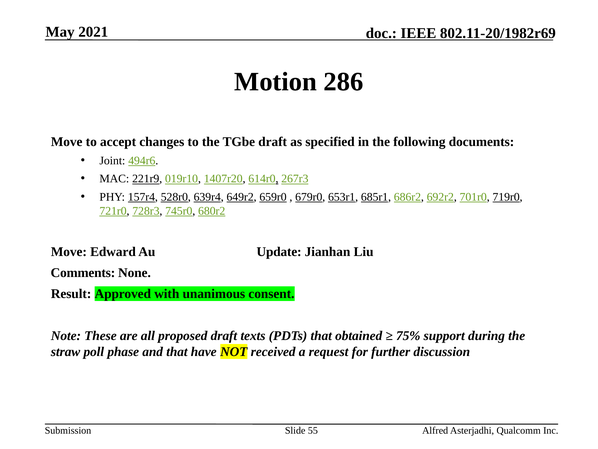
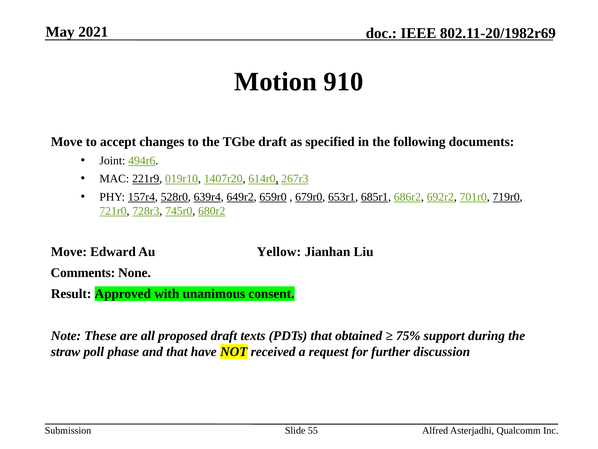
286: 286 -> 910
Update: Update -> Yellow
